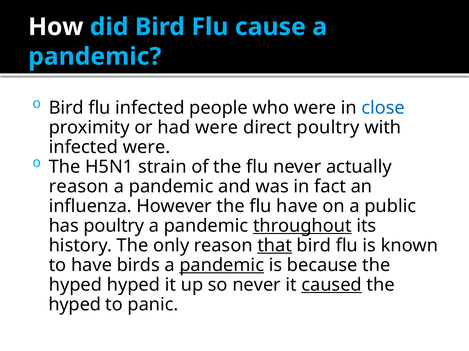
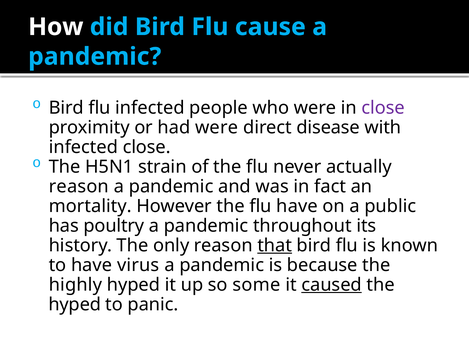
close at (383, 108) colour: blue -> purple
direct poultry: poultry -> disease
infected were: were -> close
influenza: influenza -> mortality
throughout underline: present -> none
birds: birds -> virus
pandemic at (222, 266) underline: present -> none
hyped at (75, 285): hyped -> highly
so never: never -> some
